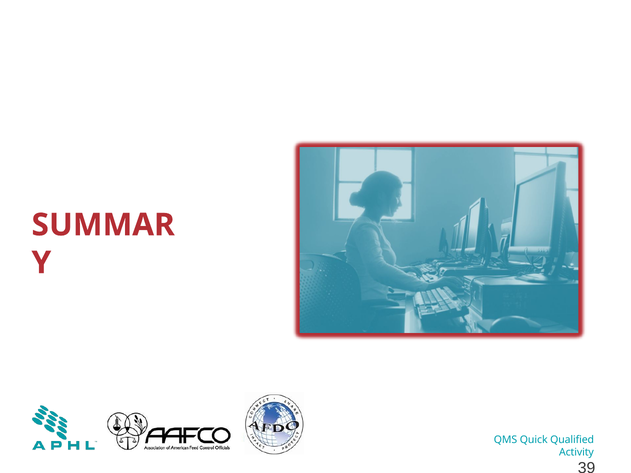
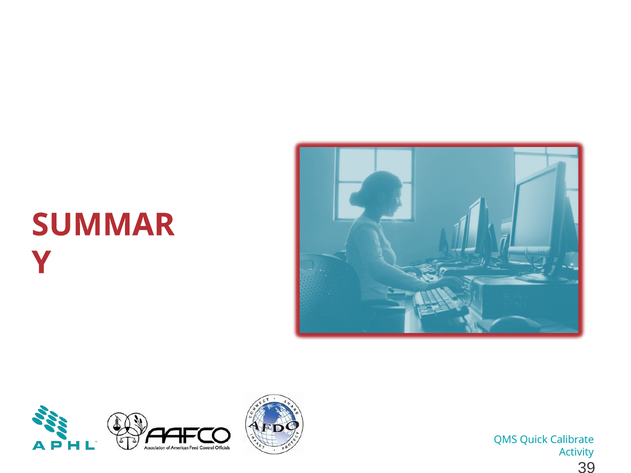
Qualified: Qualified -> Calibrate
